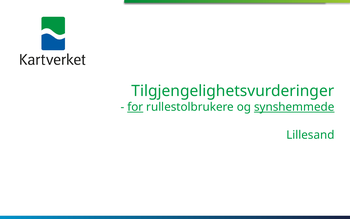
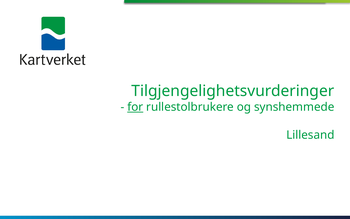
synshemmede underline: present -> none
